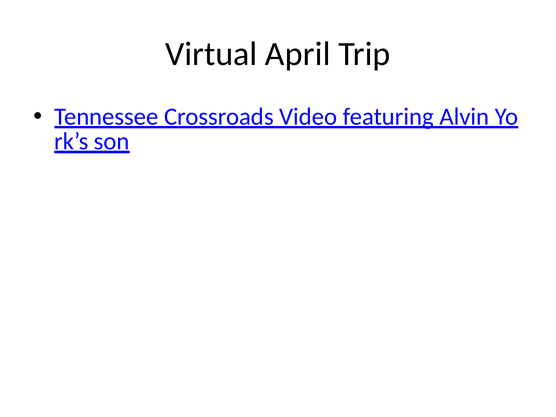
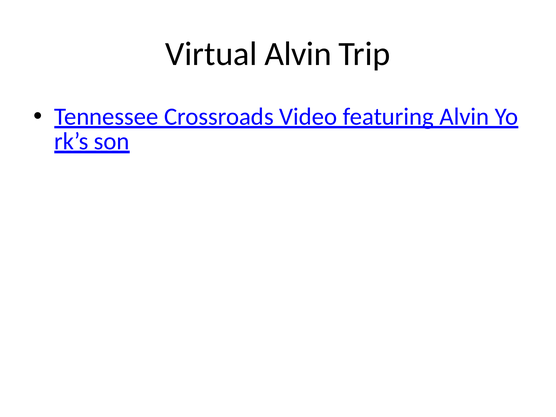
Virtual April: April -> Alvin
